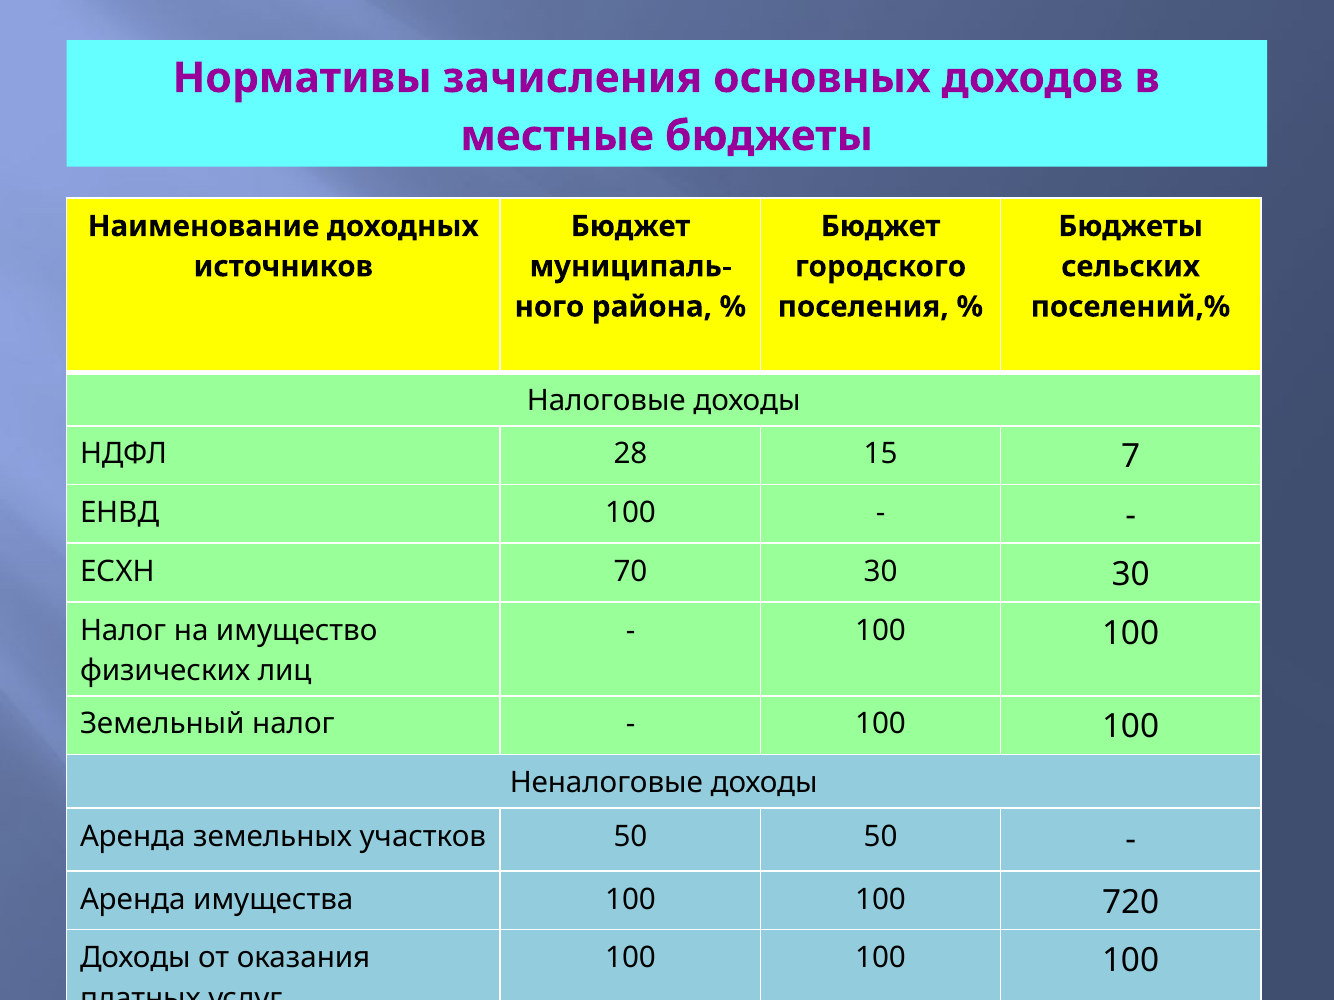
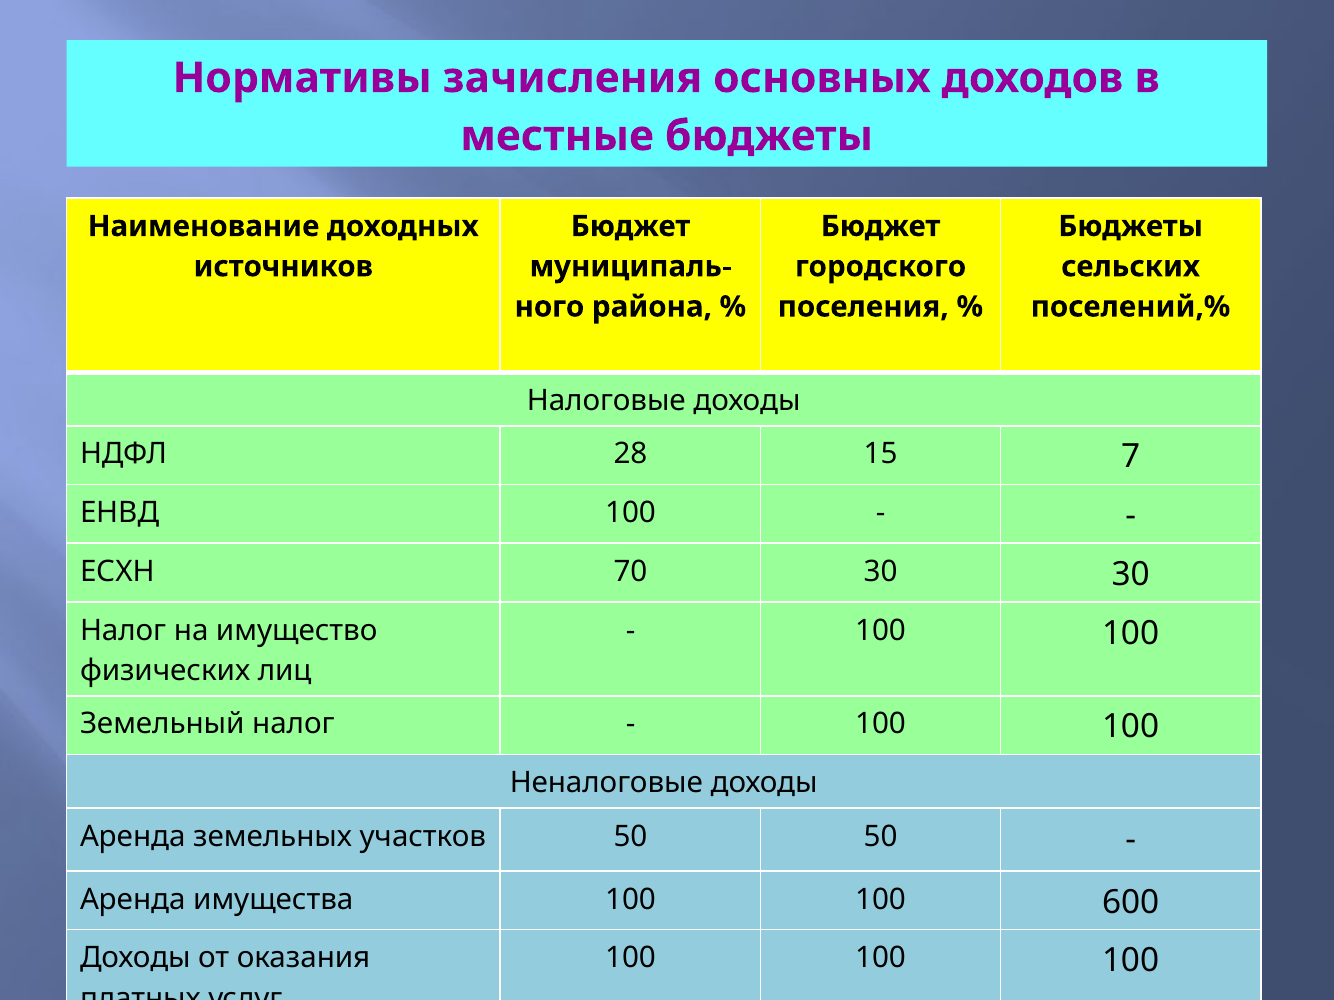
720: 720 -> 600
